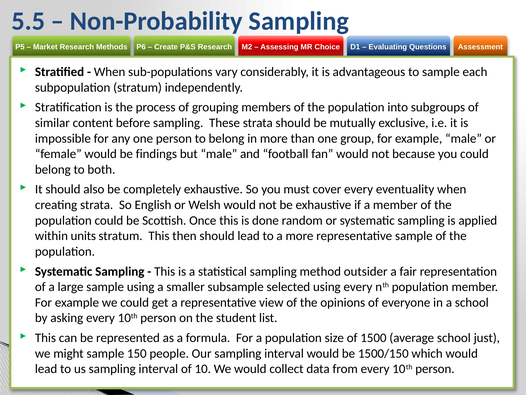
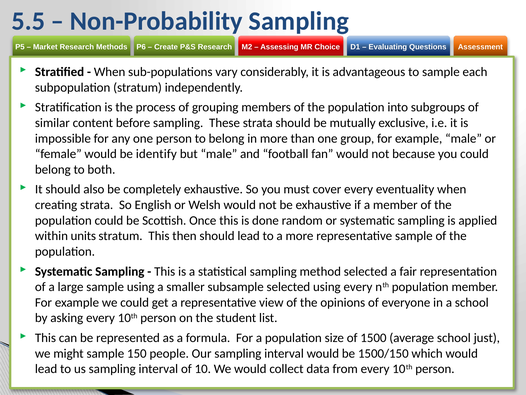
findings: findings -> identify
method outsider: outsider -> selected
